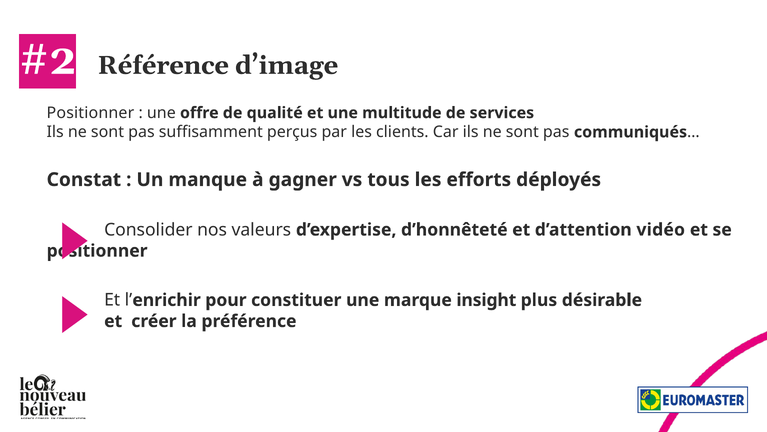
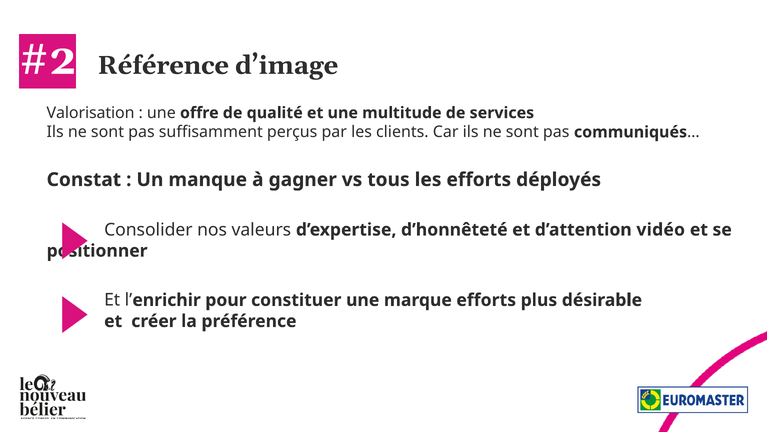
Positionner at (90, 113): Positionner -> Valorisation
marque insight: insight -> efforts
